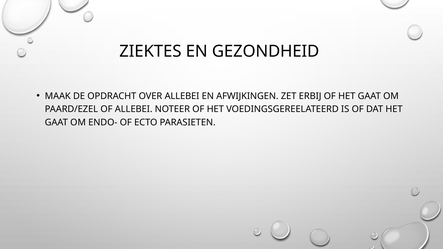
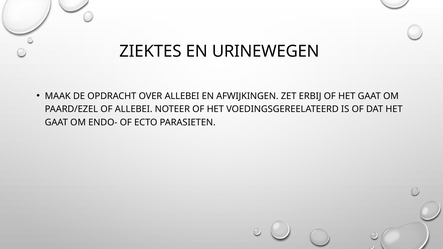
GEZONDHEID: GEZONDHEID -> URINEWEGEN
